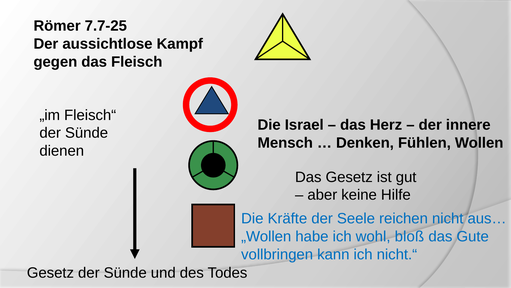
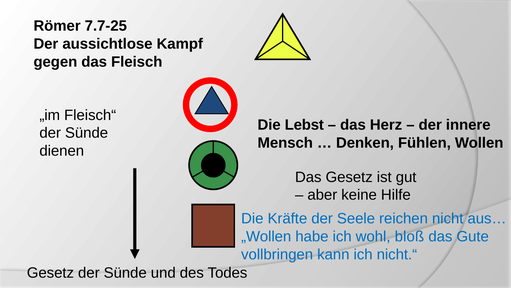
Israel: Israel -> Lebst
